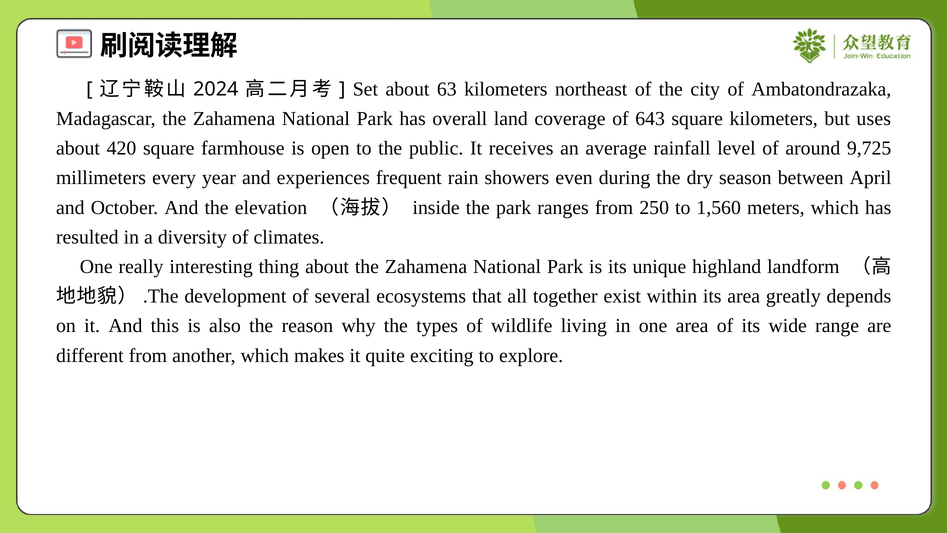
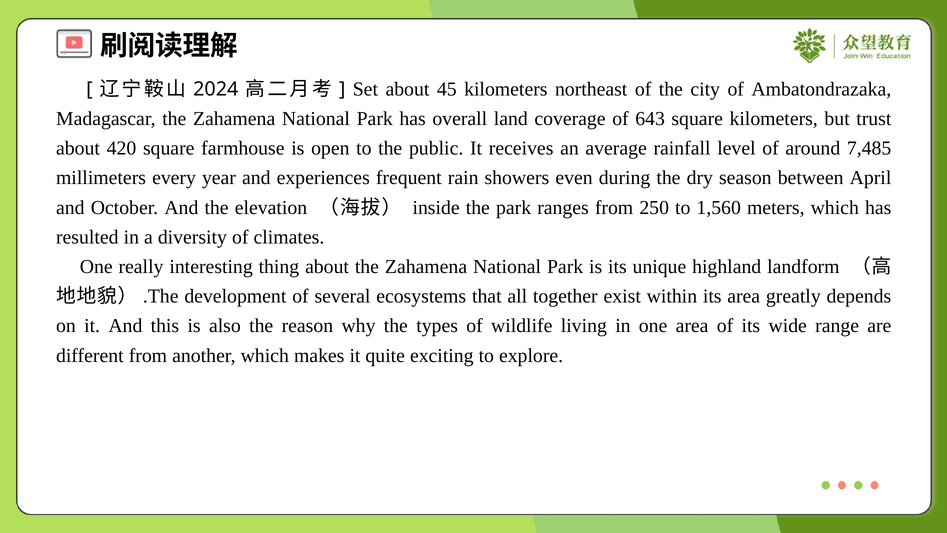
63: 63 -> 45
uses: uses -> trust
9,725: 9,725 -> 7,485
